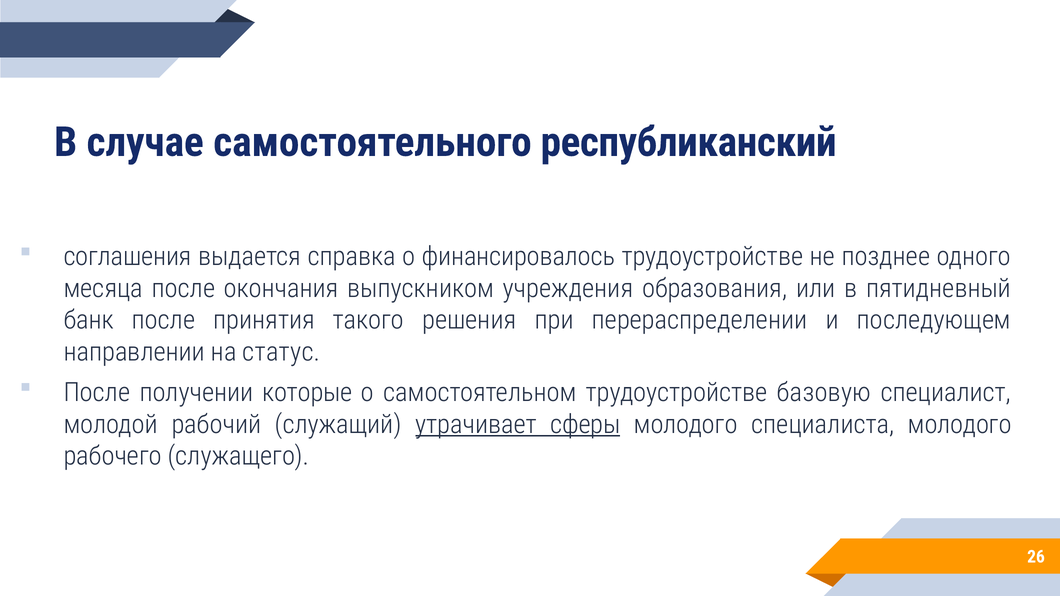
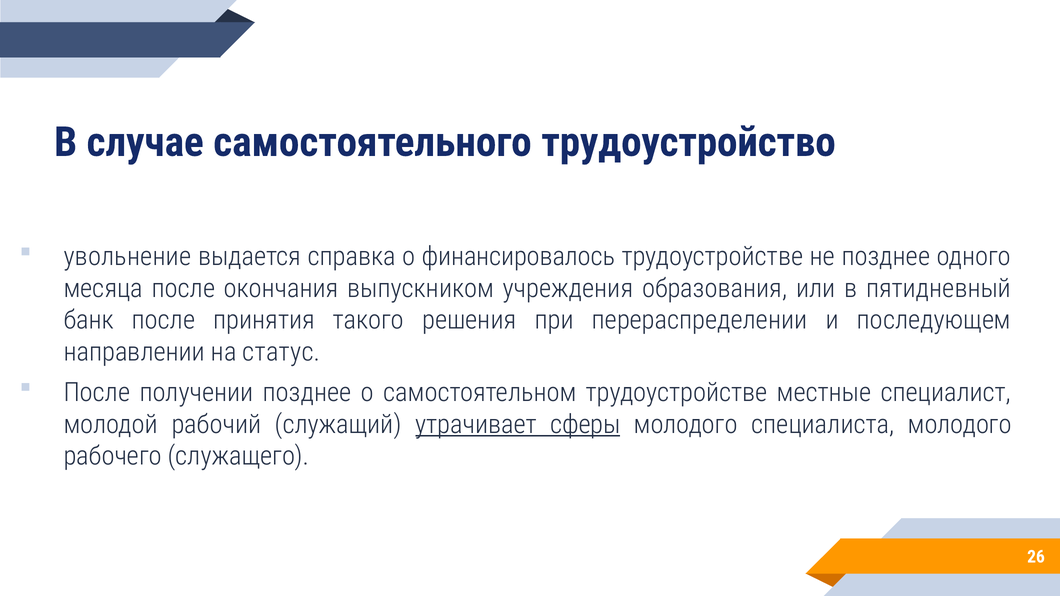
республиканский: республиканский -> трудоустройство
соглашения: соглашения -> увольнение
получении которые: которые -> позднее
базовую: базовую -> местные
